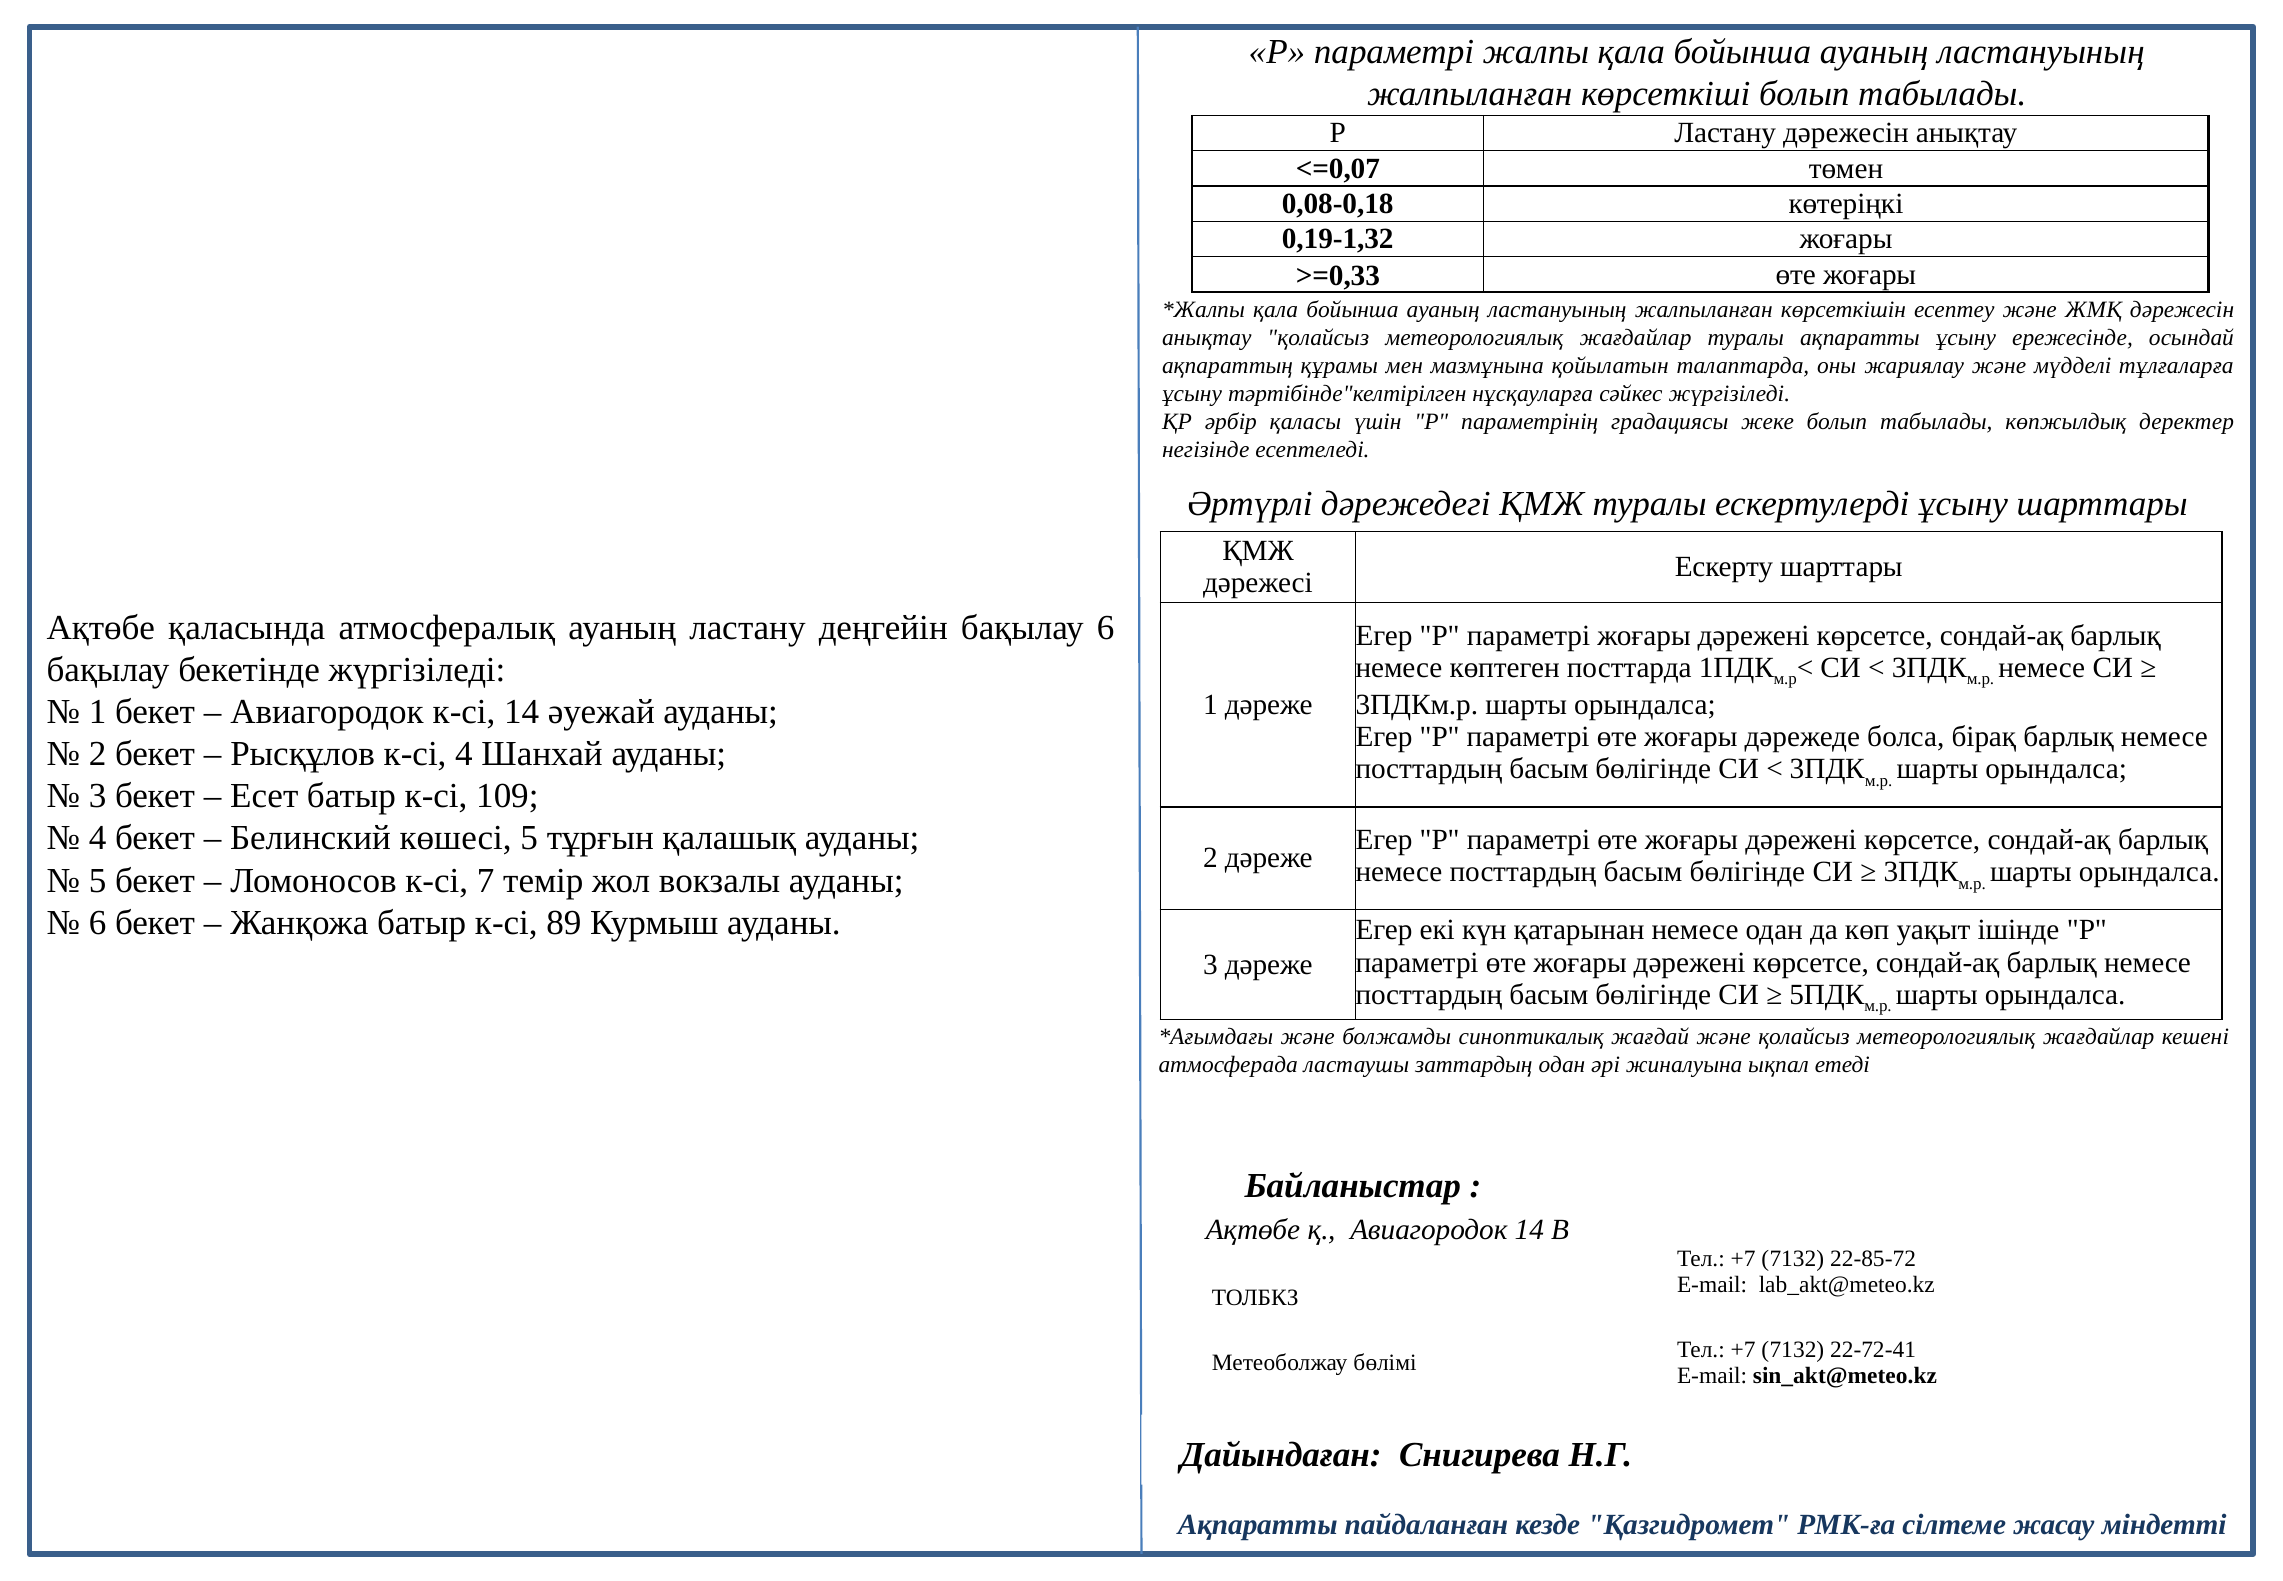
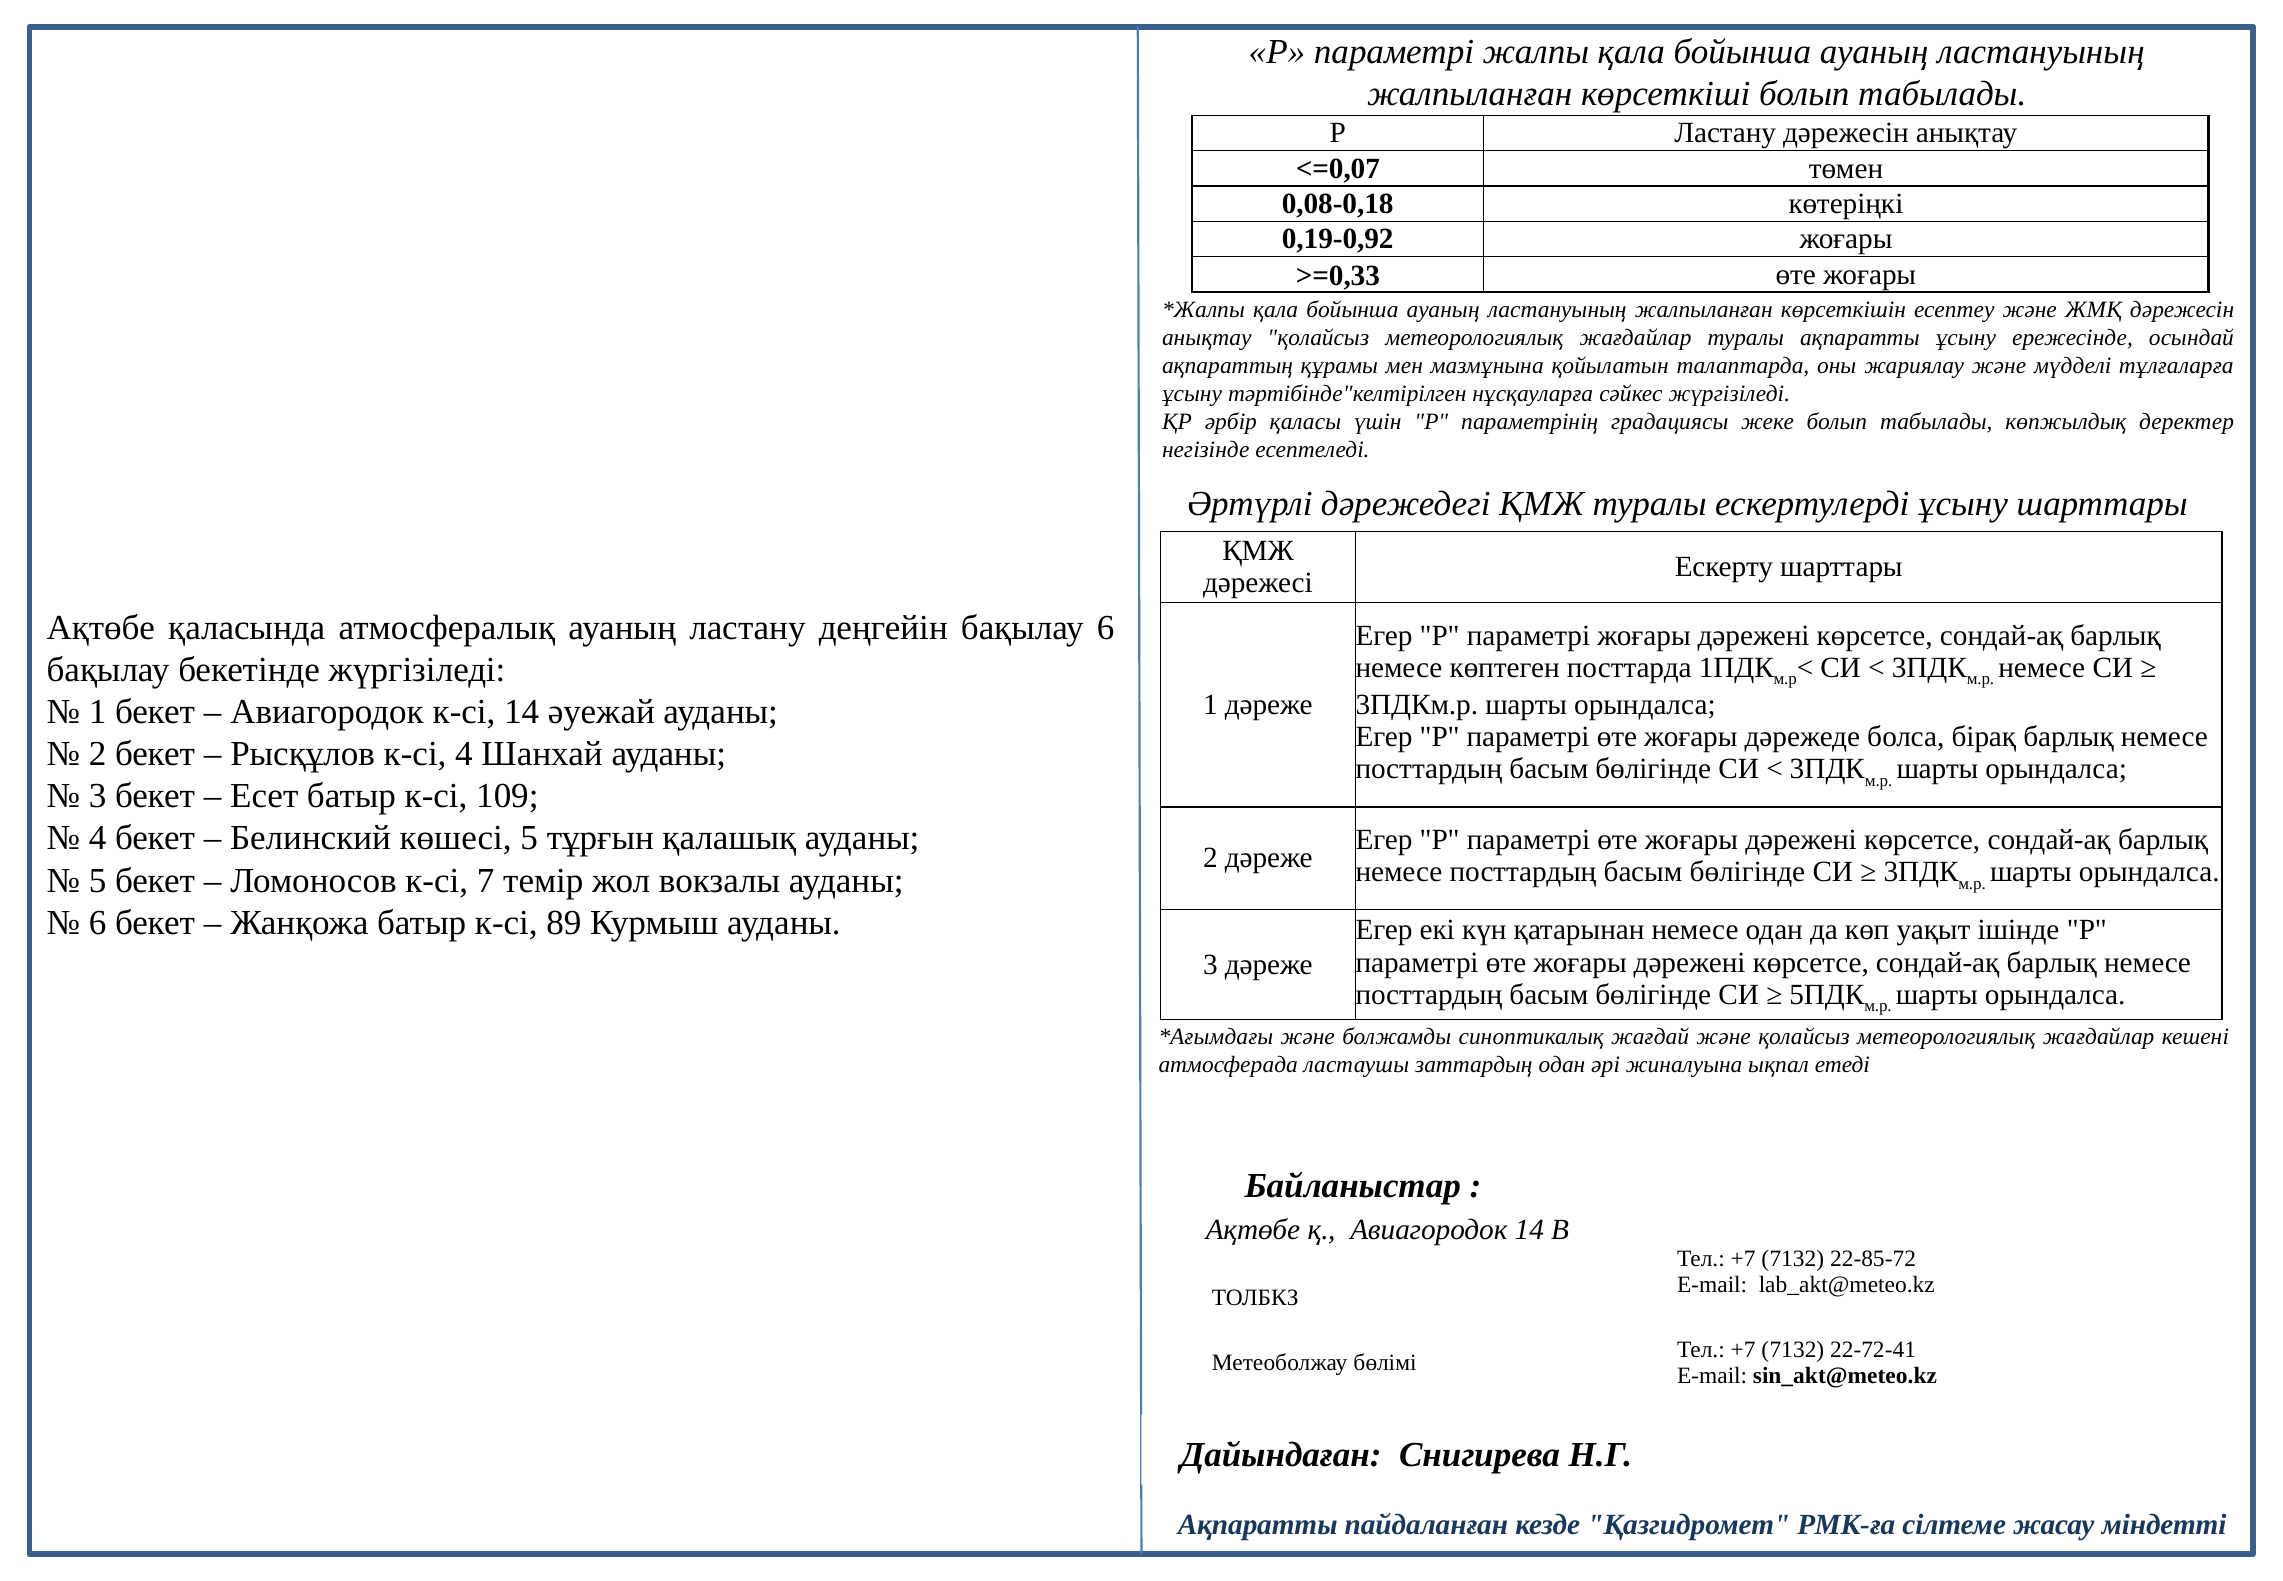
0,19-1,32: 0,19-1,32 -> 0,19-0,92
